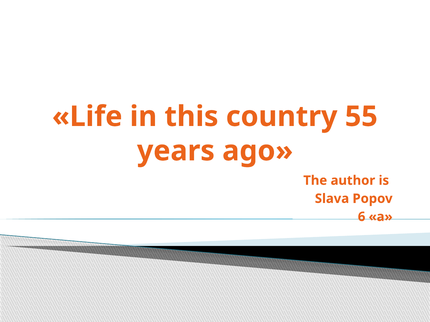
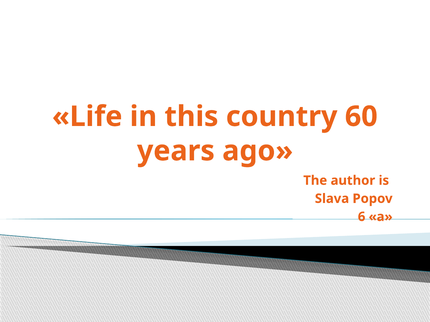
55: 55 -> 60
